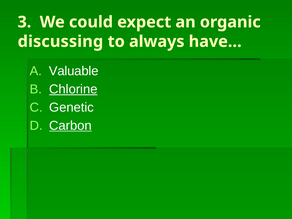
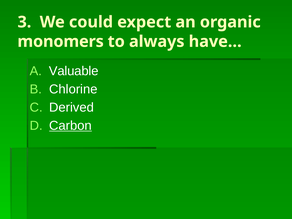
discussing: discussing -> monomers
Chlorine underline: present -> none
Genetic: Genetic -> Derived
